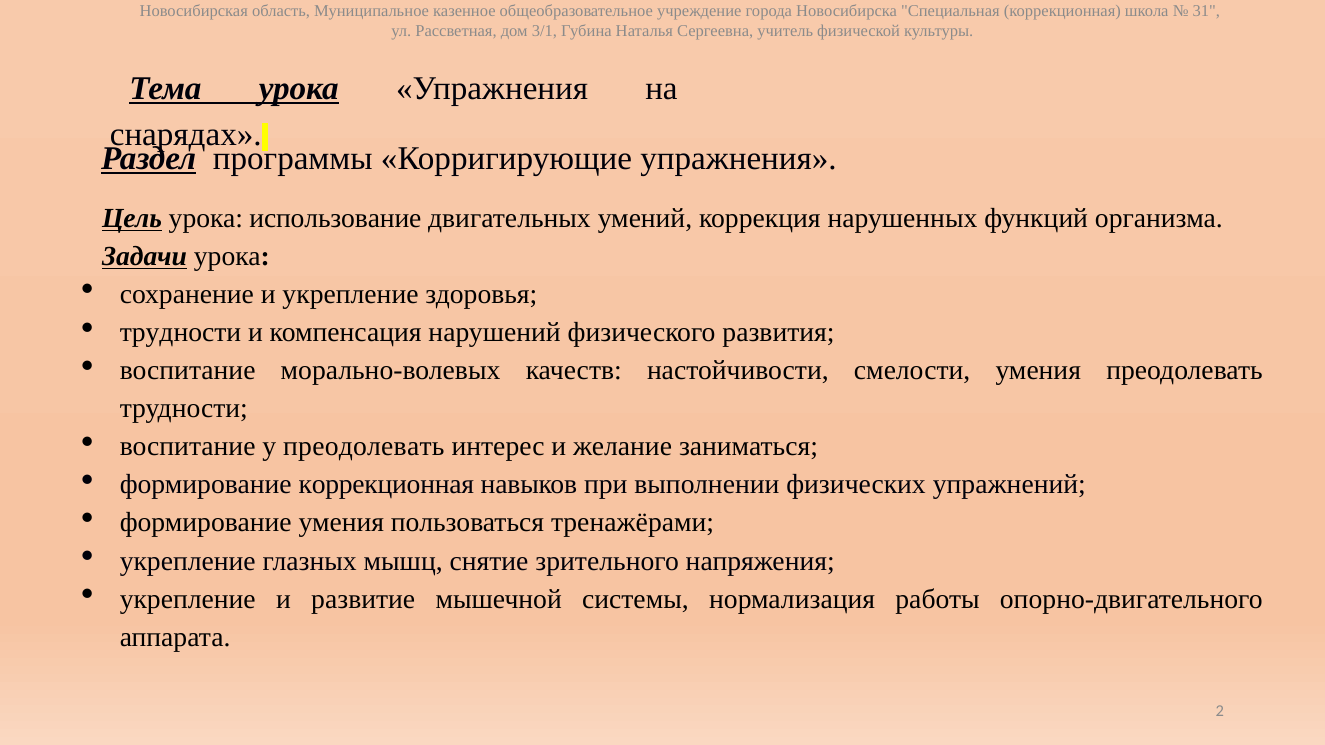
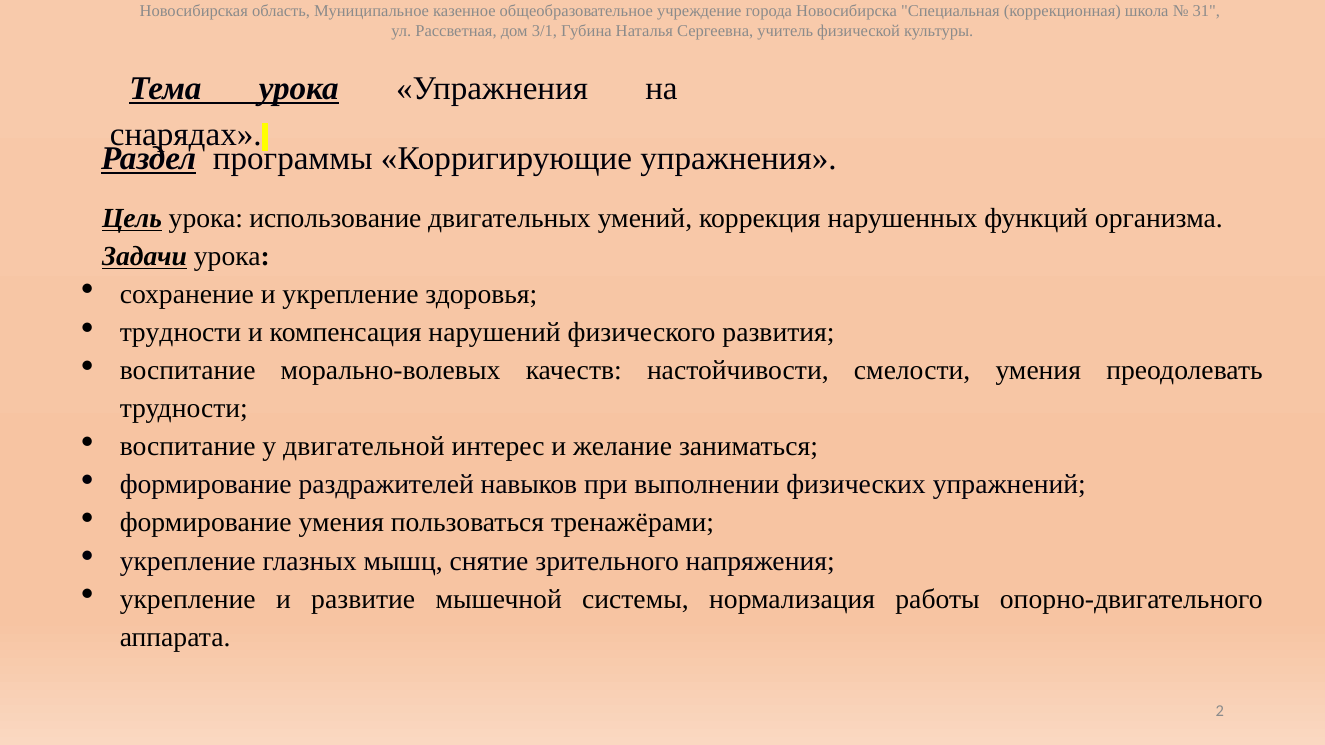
у преодолевать: преодолевать -> двигательной
формирование коррекционная: коррекционная -> раздражителей
